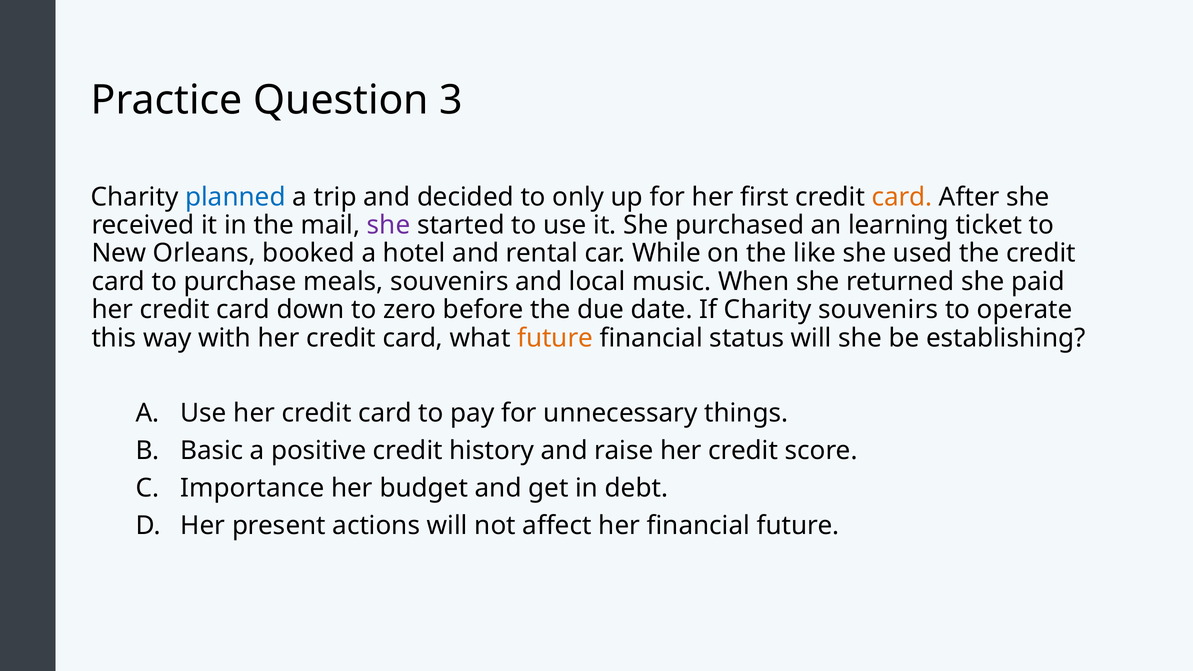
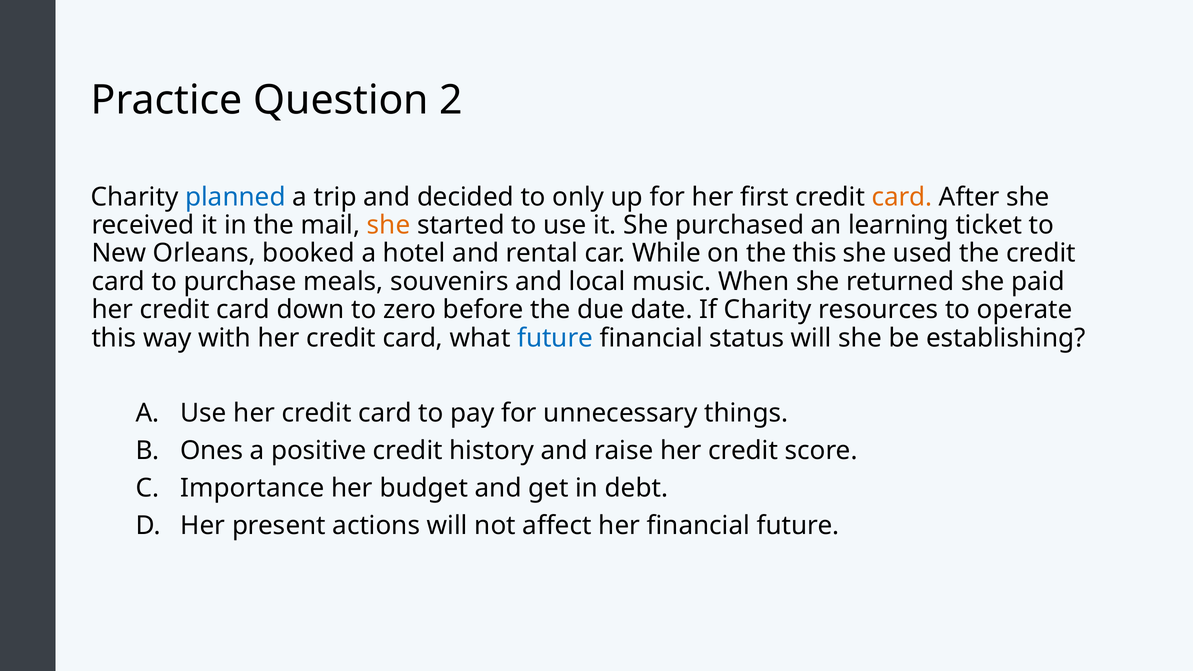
3: 3 -> 2
she at (389, 225) colour: purple -> orange
the like: like -> this
Charity souvenirs: souvenirs -> resources
future at (555, 338) colour: orange -> blue
Basic: Basic -> Ones
